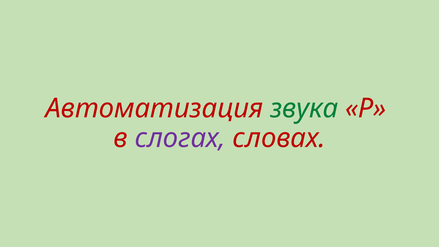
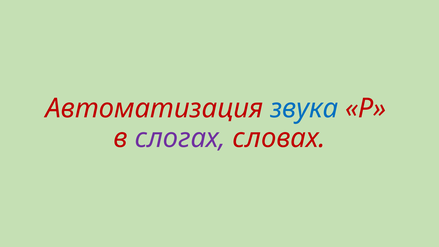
звука colour: green -> blue
